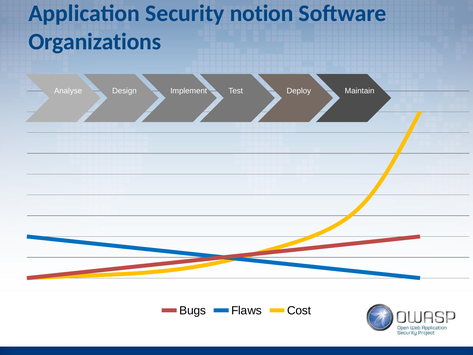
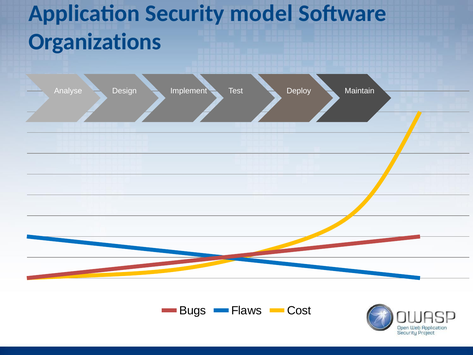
notion: notion -> model
